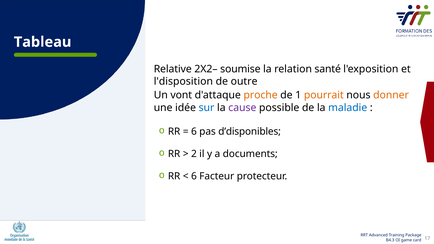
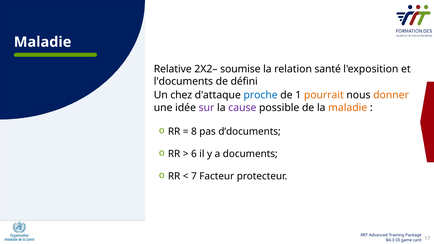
Tableau at (43, 42): Tableau -> Maladie
l'disposition: l'disposition -> l'documents
outre: outre -> défini
vont: vont -> chez
proche colour: orange -> blue
sur colour: blue -> purple
maladie at (348, 108) colour: blue -> orange
6 at (194, 132): 6 -> 8
d’disponibles: d’disponibles -> d’documents
2: 2 -> 6
6 at (194, 176): 6 -> 7
